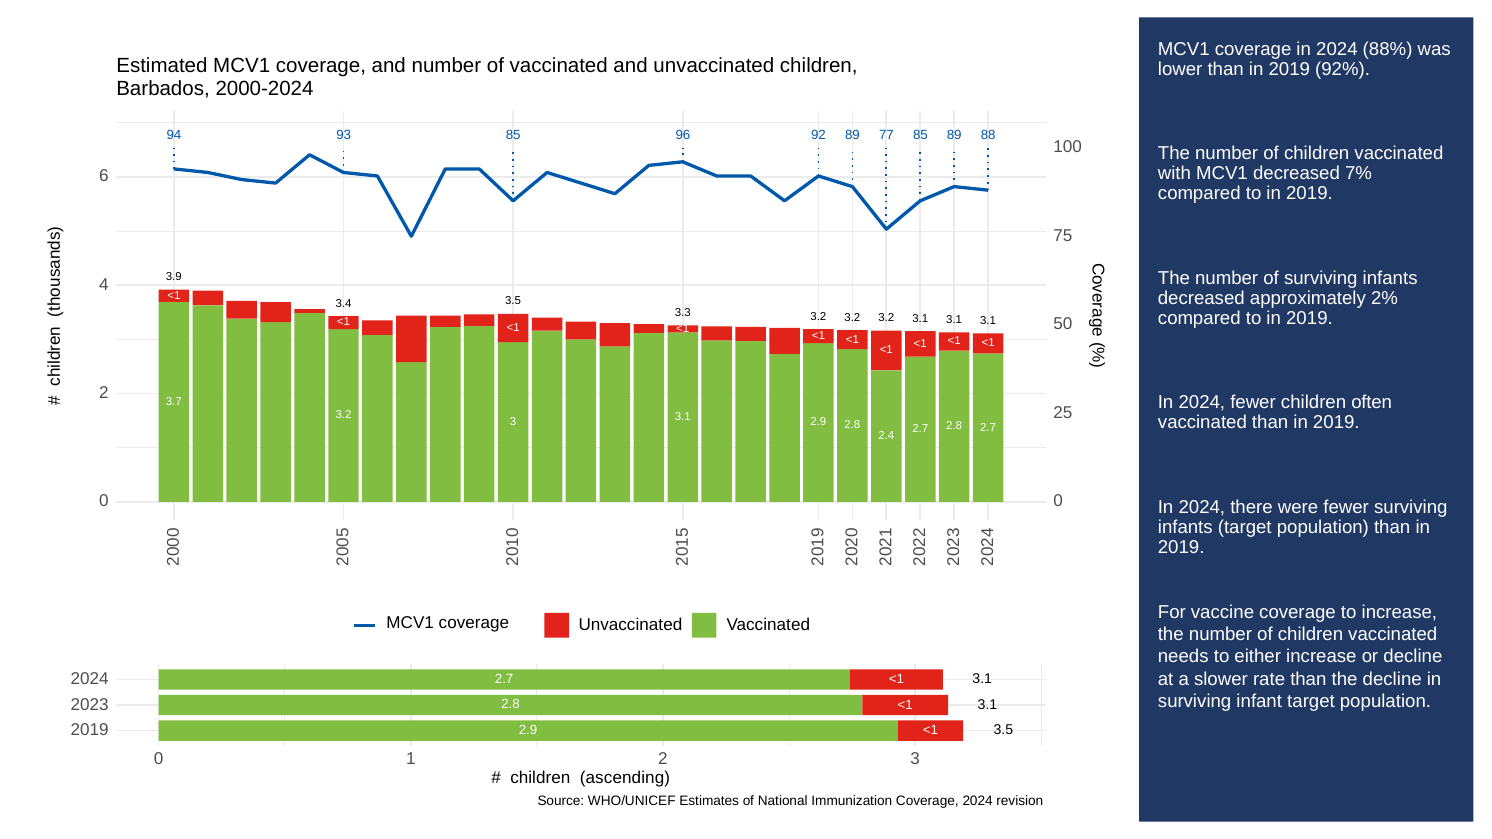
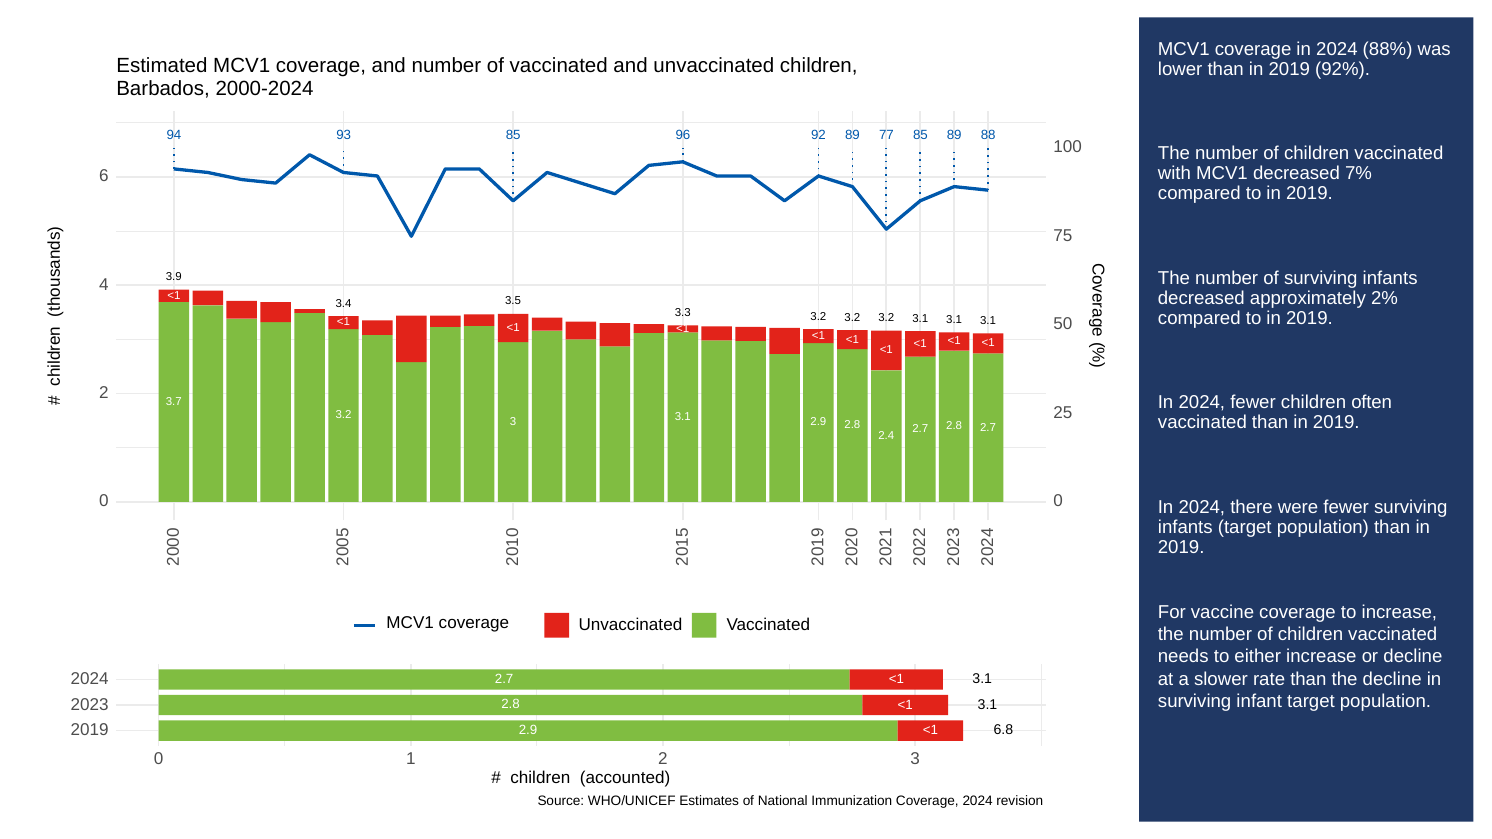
3.5 at (1003, 730): 3.5 -> 6.8
ascending: ascending -> accounted
